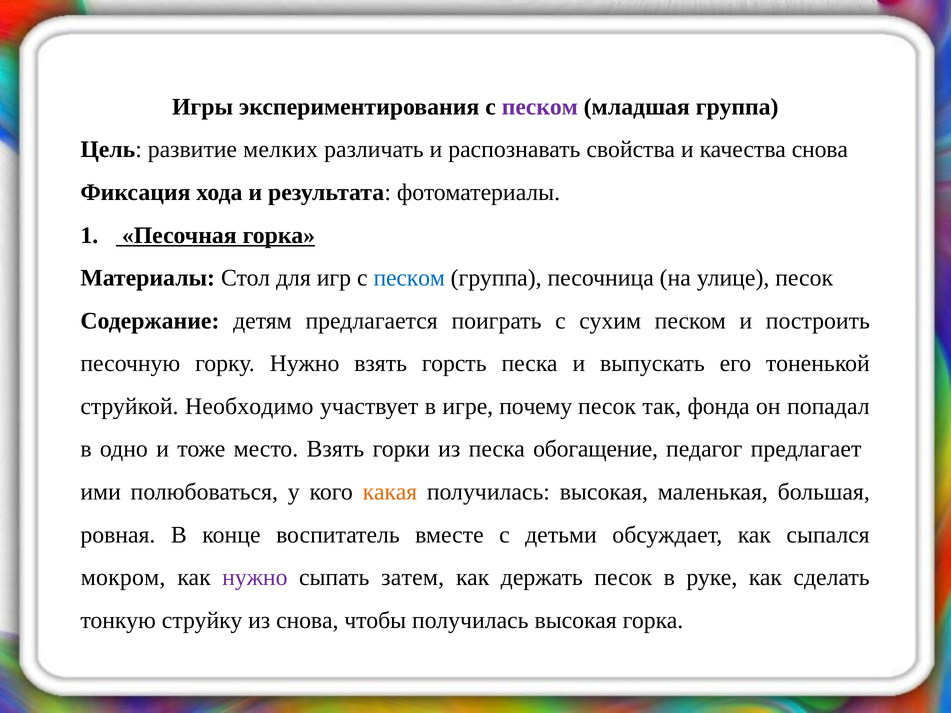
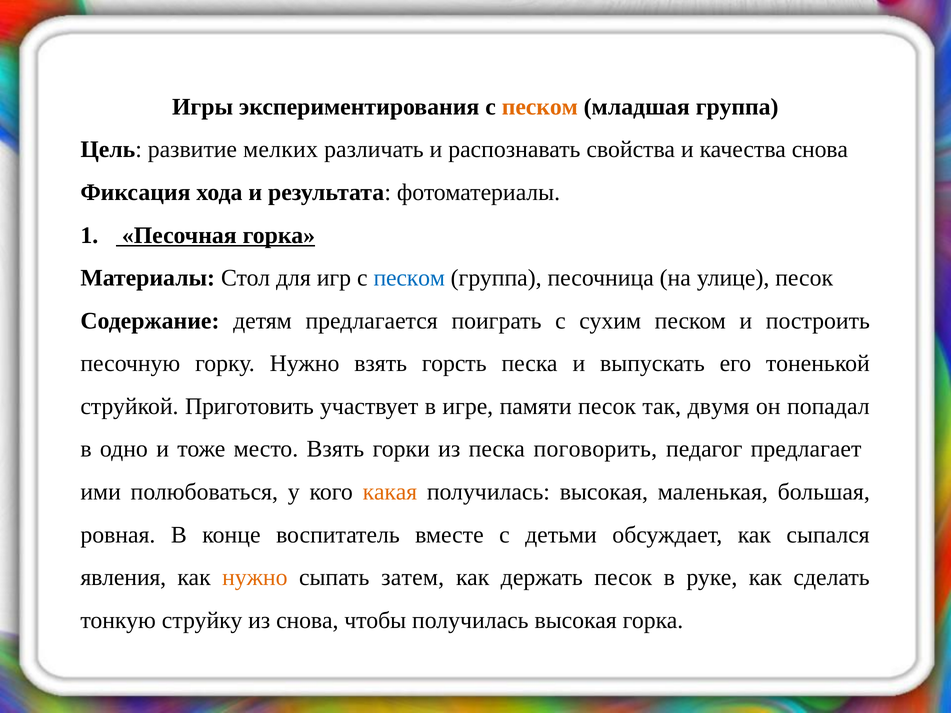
песком at (540, 107) colour: purple -> orange
Необходимо: Необходимо -> Приготовить
почему: почему -> памяти
фонда: фонда -> двумя
обогащение: обогащение -> поговорить
мокром: мокром -> явления
нужно at (255, 578) colour: purple -> orange
